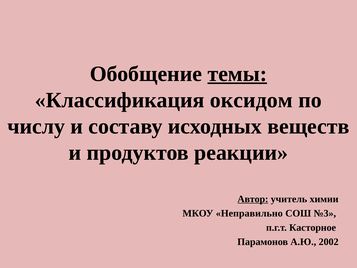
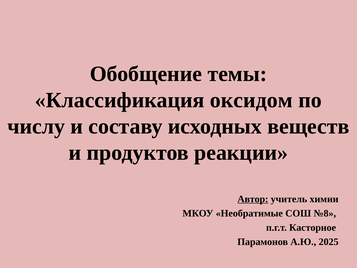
темы underline: present -> none
Неправильно: Неправильно -> Необратимые
№3: №3 -> №8
2002: 2002 -> 2025
